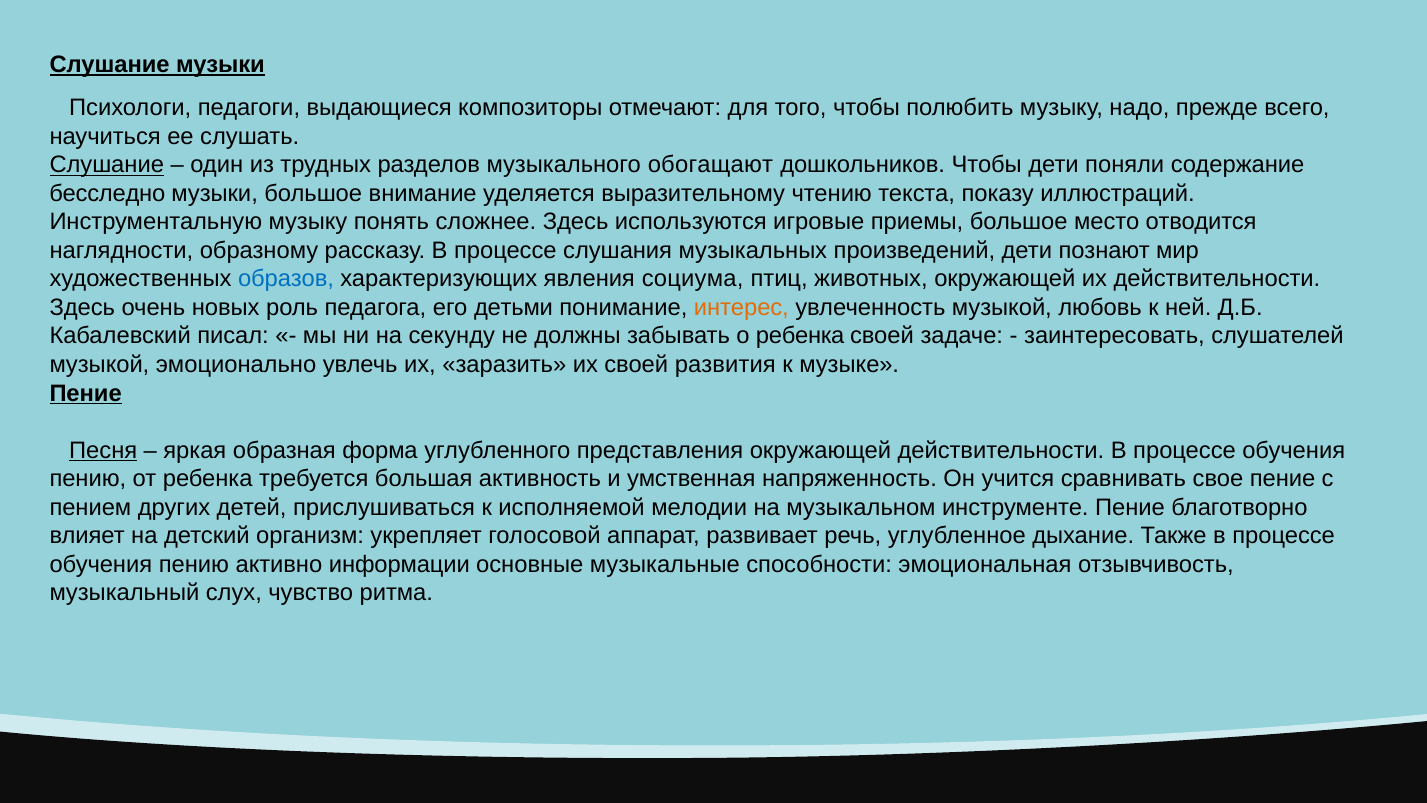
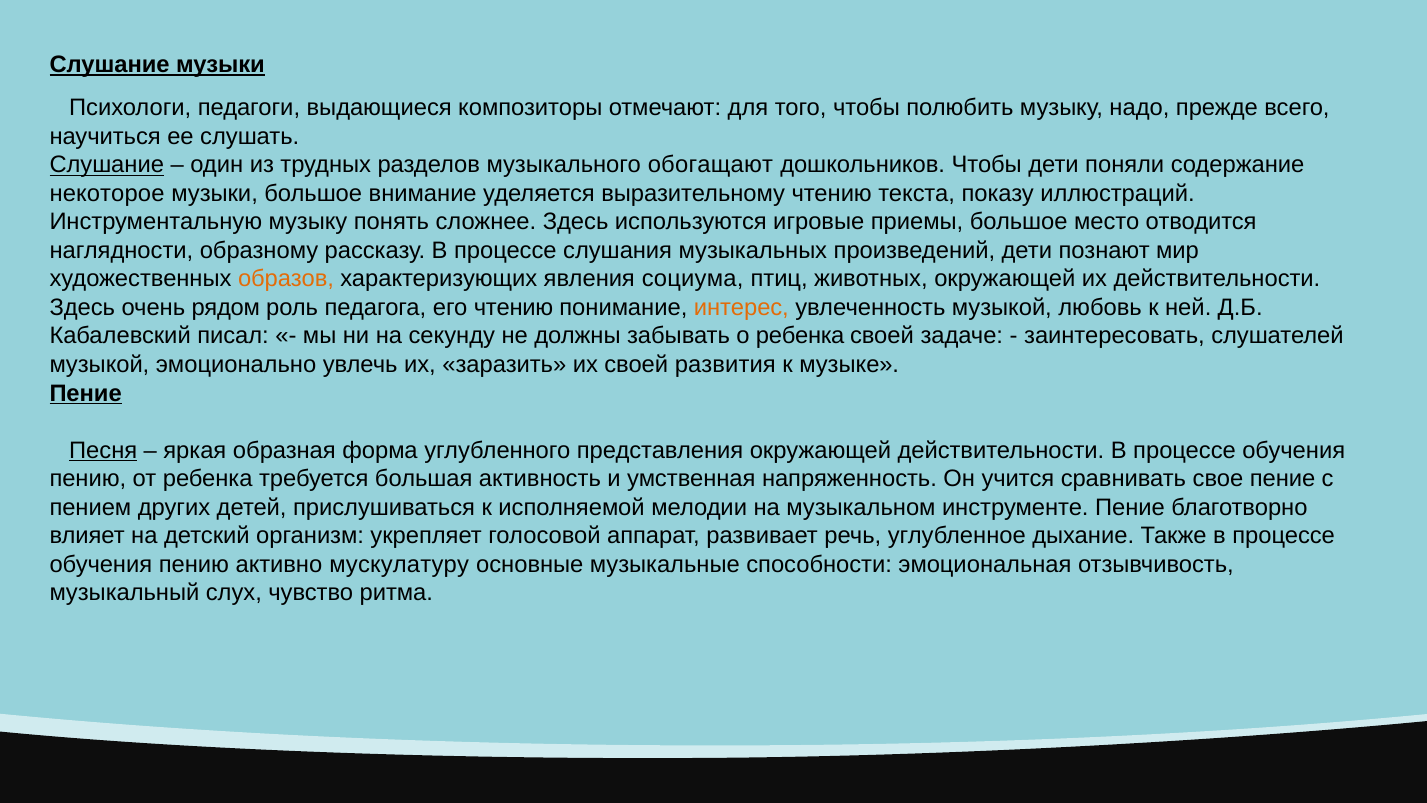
бесследно: бесследно -> некоторое
образов colour: blue -> orange
новых: новых -> рядом
его детьми: детьми -> чтению
информации: информации -> мускулатуру
